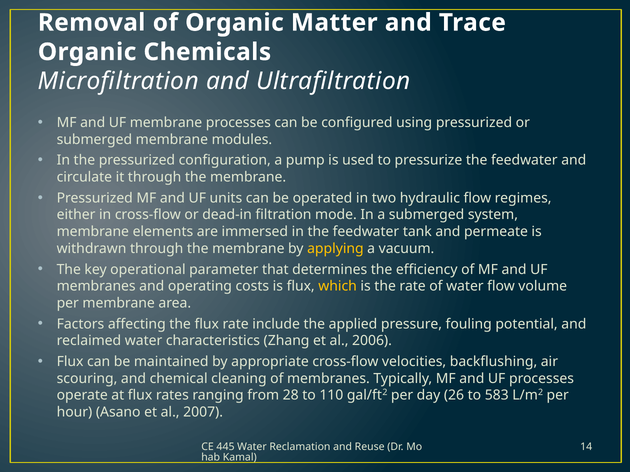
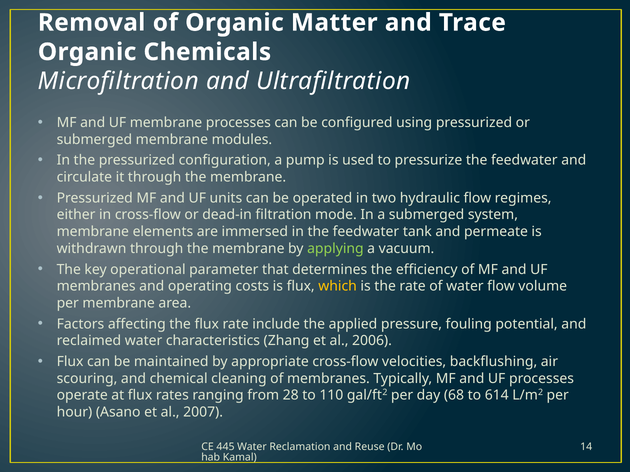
applying colour: yellow -> light green
26: 26 -> 68
583: 583 -> 614
